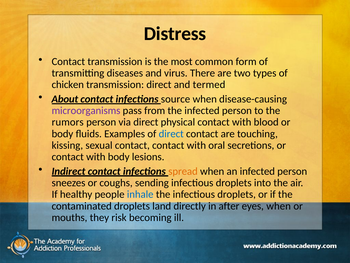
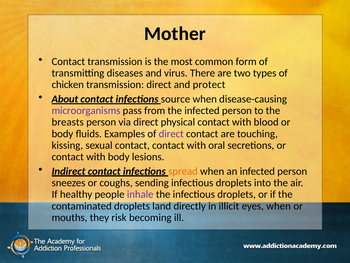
Distress: Distress -> Mother
termed: termed -> protect
rumors: rumors -> breasts
direct at (171, 133) colour: blue -> purple
inhale colour: blue -> purple
after: after -> illicit
